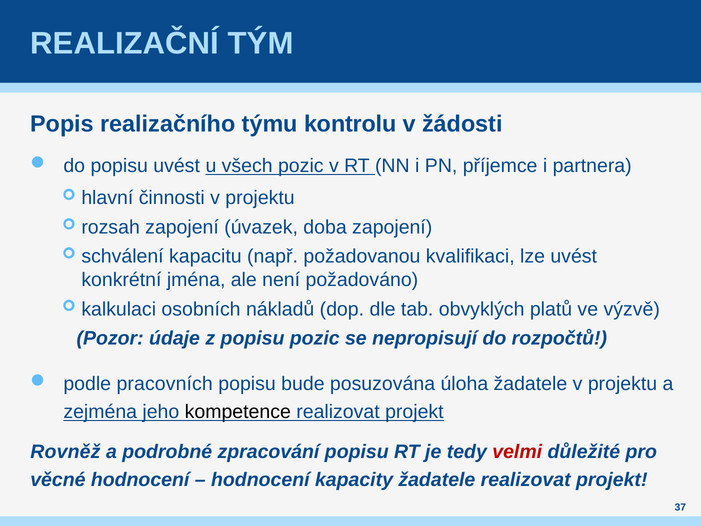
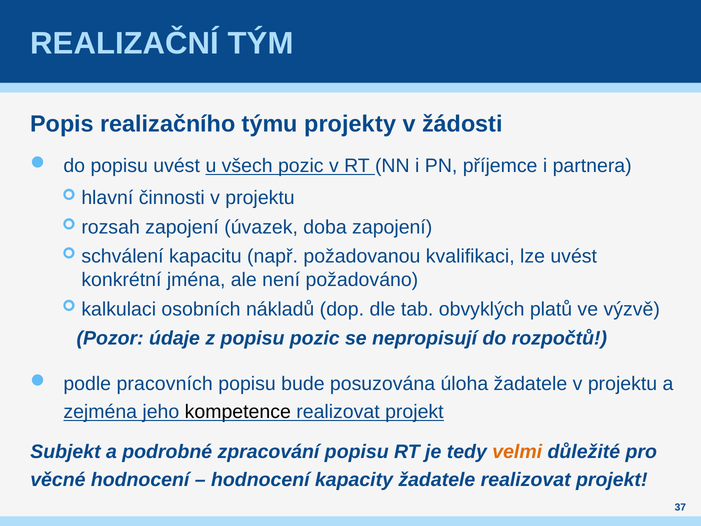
kontrolu: kontrolu -> projekty
Rovněž: Rovněž -> Subjekt
velmi colour: red -> orange
